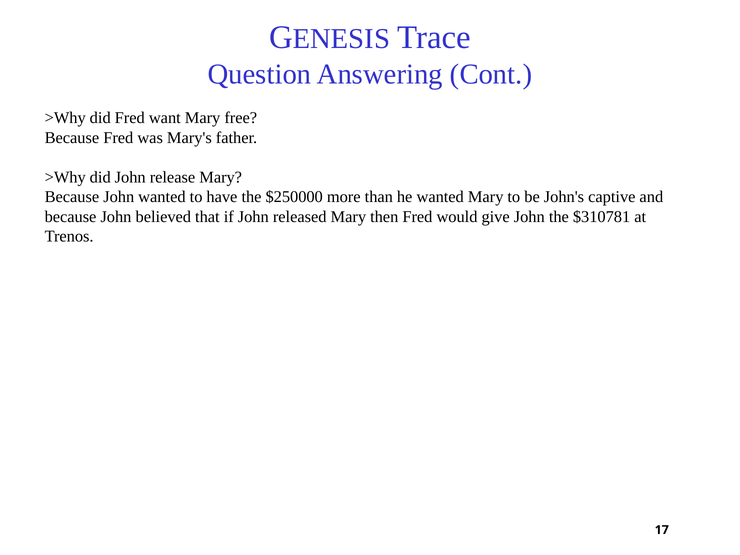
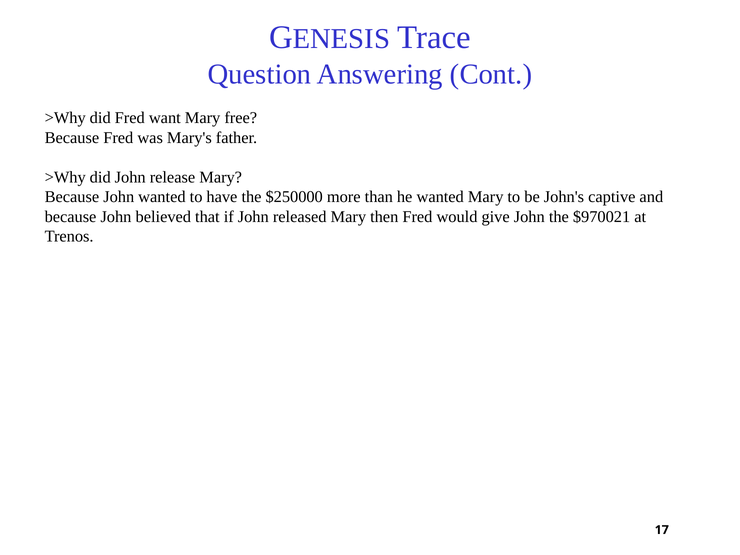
$310781: $310781 -> $970021
